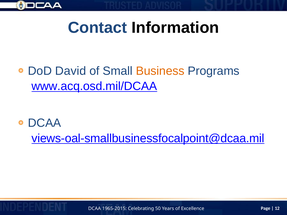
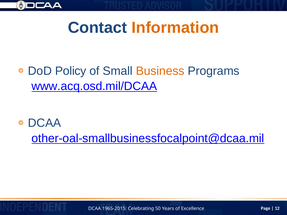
Information colour: black -> orange
David: David -> Policy
views-oal-smallbusinessfocalpoint@dcaa.mil: views-oal-smallbusinessfocalpoint@dcaa.mil -> other-oal-smallbusinessfocalpoint@dcaa.mil
